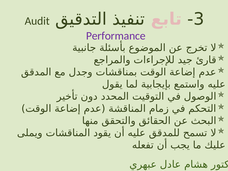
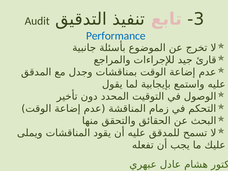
Performance colour: purple -> blue
